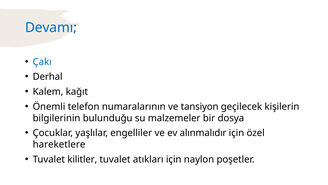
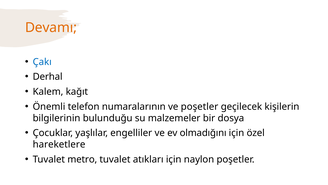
Devamı colour: blue -> orange
ve tansiyon: tansiyon -> poşetler
alınmalıdır: alınmalıdır -> olmadığını
kilitler: kilitler -> metro
